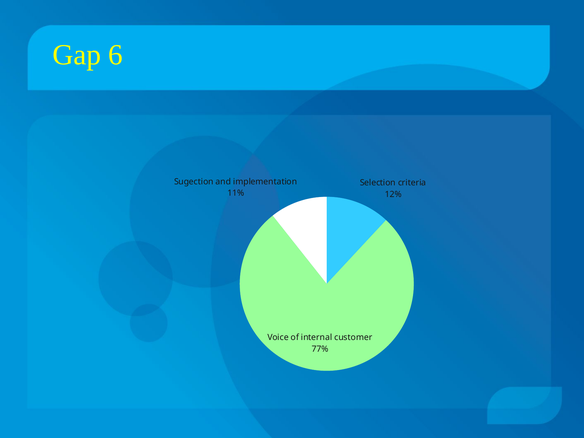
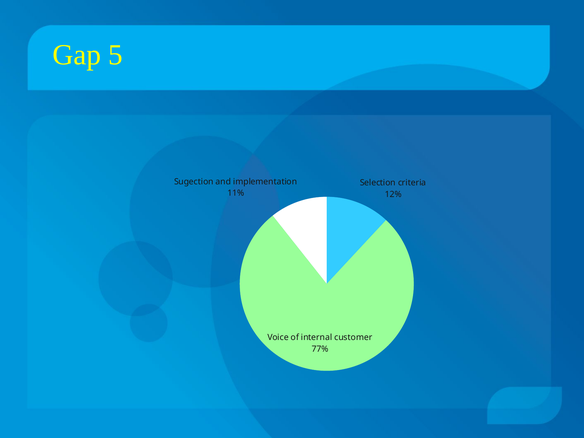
6: 6 -> 5
